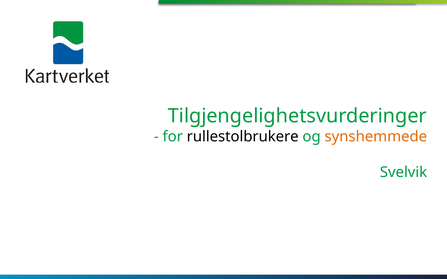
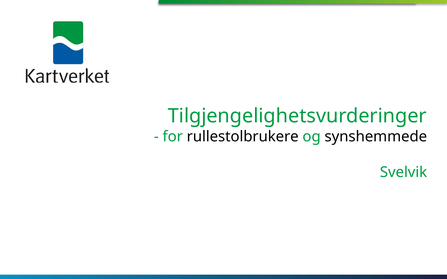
synshemmede colour: orange -> black
